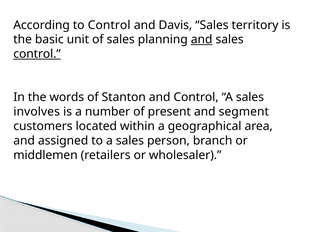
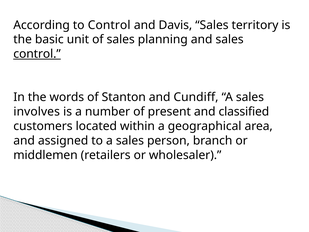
and at (202, 39) underline: present -> none
and Control: Control -> Cundiff
segment: segment -> classified
